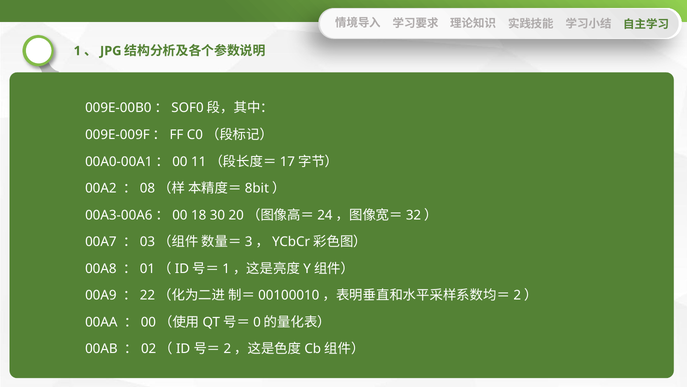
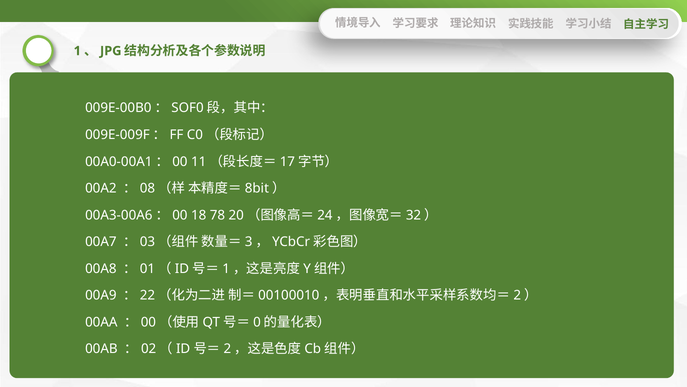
30: 30 -> 78
